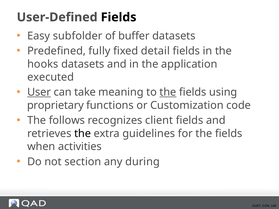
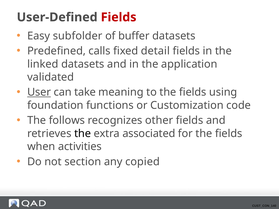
Fields at (119, 17) colour: black -> red
fully: fully -> calls
hooks: hooks -> linked
executed: executed -> validated
the at (168, 92) underline: present -> none
proprietary: proprietary -> foundation
client: client -> other
guidelines: guidelines -> associated
during: during -> copied
